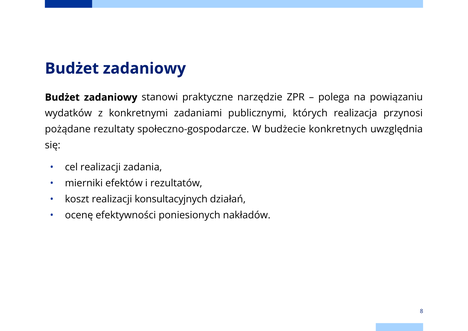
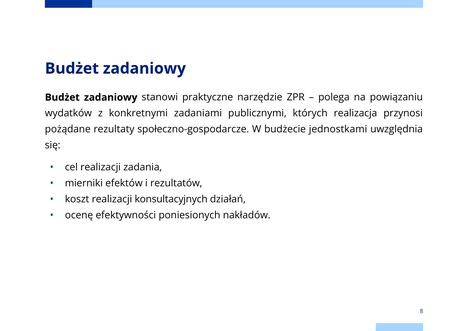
konkretnych: konkretnych -> jednostkami
